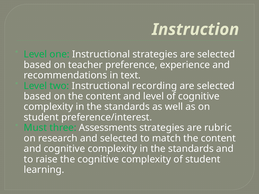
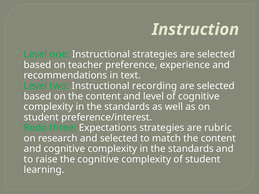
Must: Must -> Redo
Assessments: Assessments -> Expectations
